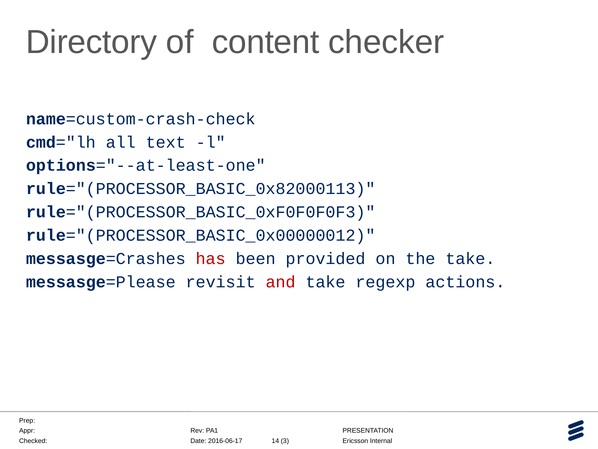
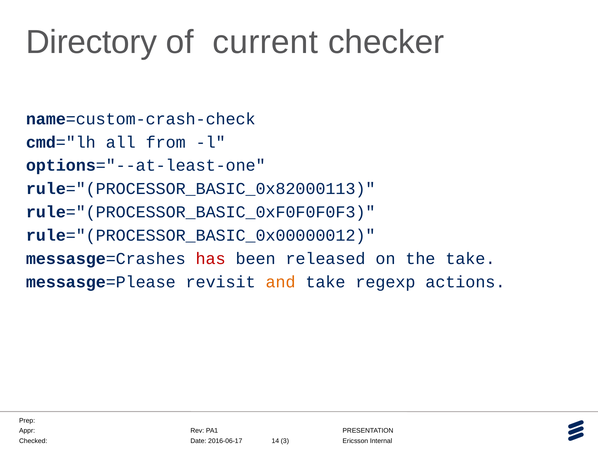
content: content -> current
text: text -> from
provided: provided -> released
and colour: red -> orange
